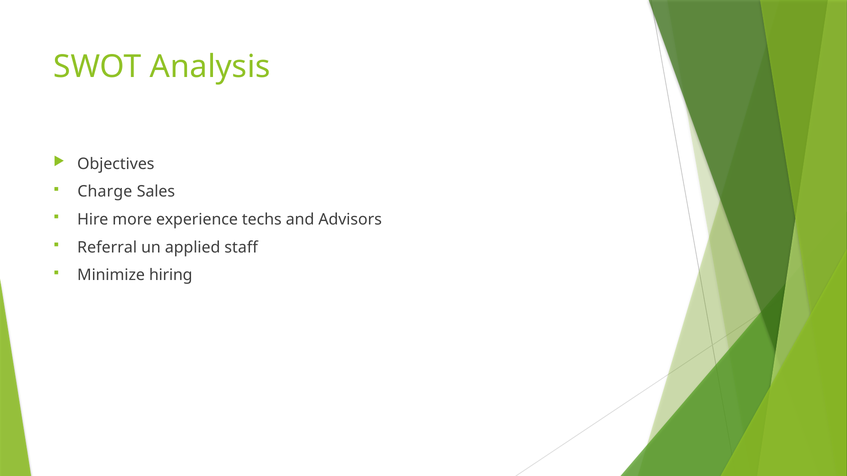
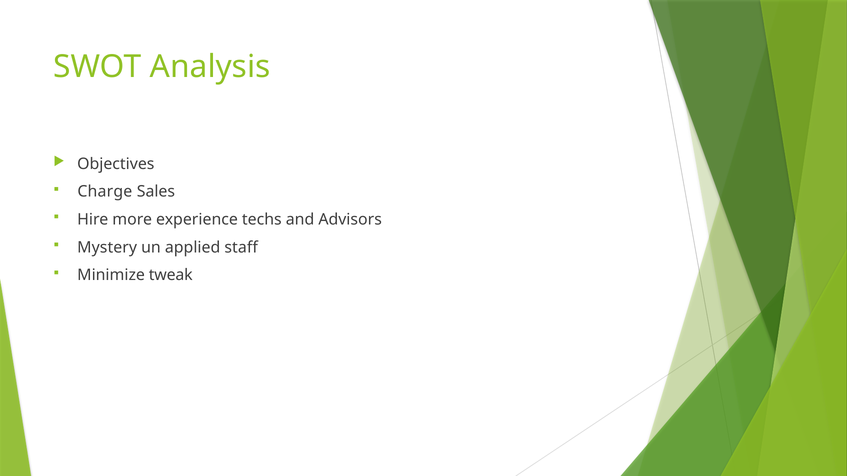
Referral: Referral -> Mystery
hiring: hiring -> tweak
